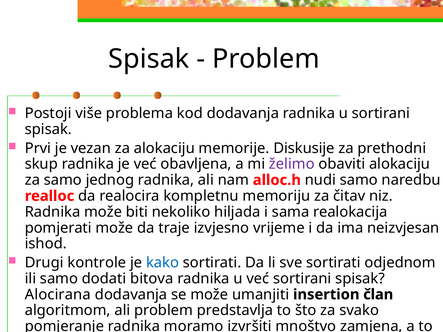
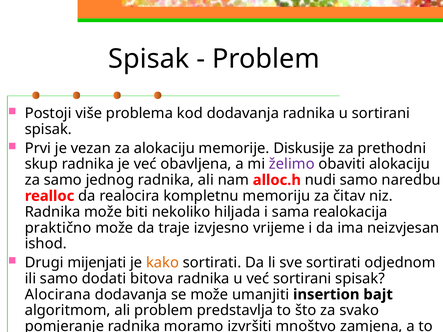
pomjerati: pomjerati -> praktično
kontrole: kontrole -> mijenjati
kako colour: blue -> orange
član: član -> bajt
